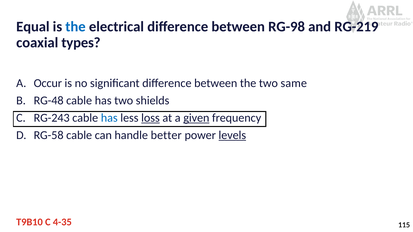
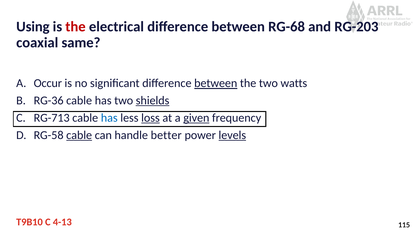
Equal: Equal -> Using
the at (76, 27) colour: blue -> red
RG-98: RG-98 -> RG-68
RG-219: RG-219 -> RG-203
types: types -> same
between at (216, 83) underline: none -> present
same: same -> watts
RG-48: RG-48 -> RG-36
shields underline: none -> present
RG-243: RG-243 -> RG-713
cable at (79, 135) underline: none -> present
4-35: 4-35 -> 4-13
